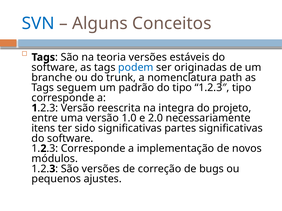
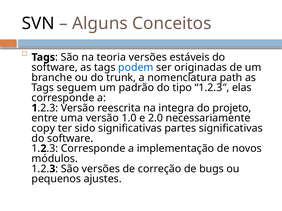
SVN colour: blue -> black
1.2.3″ tipo: tipo -> elas
itens: itens -> copy
